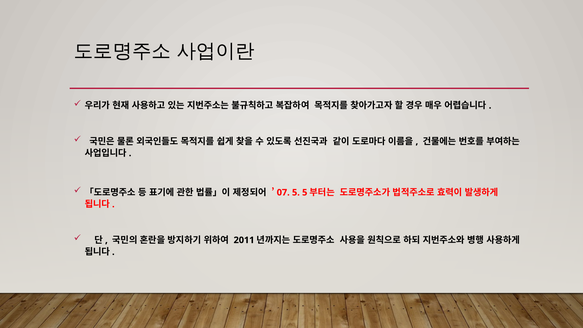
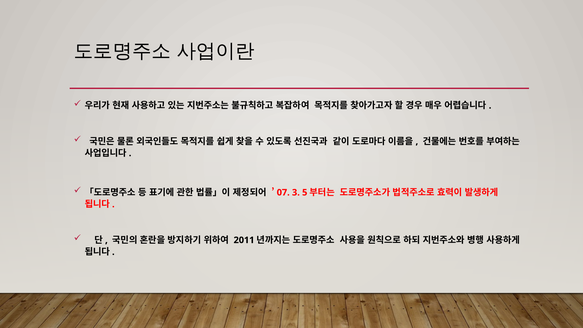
5 at (296, 192): 5 -> 3
